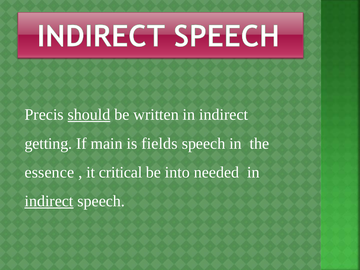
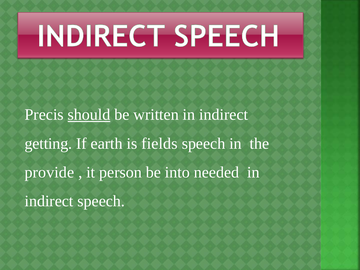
main: main -> earth
essence: essence -> provide
critical: critical -> person
indirect at (49, 201) underline: present -> none
